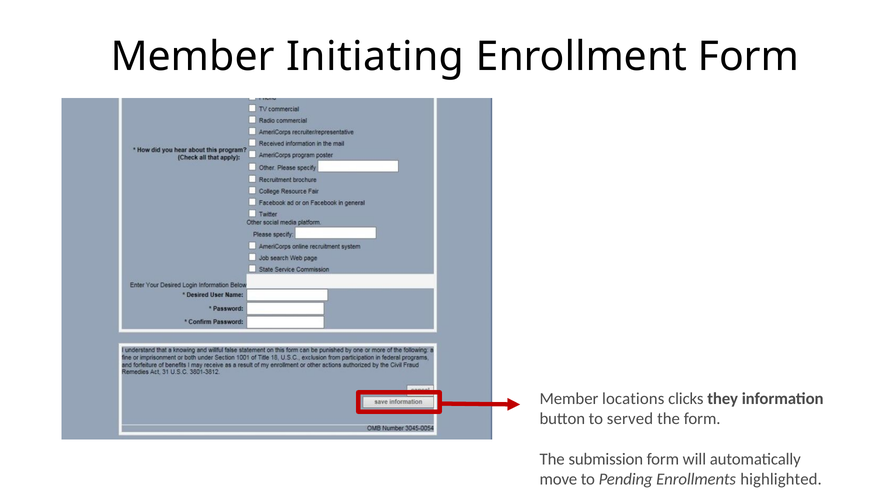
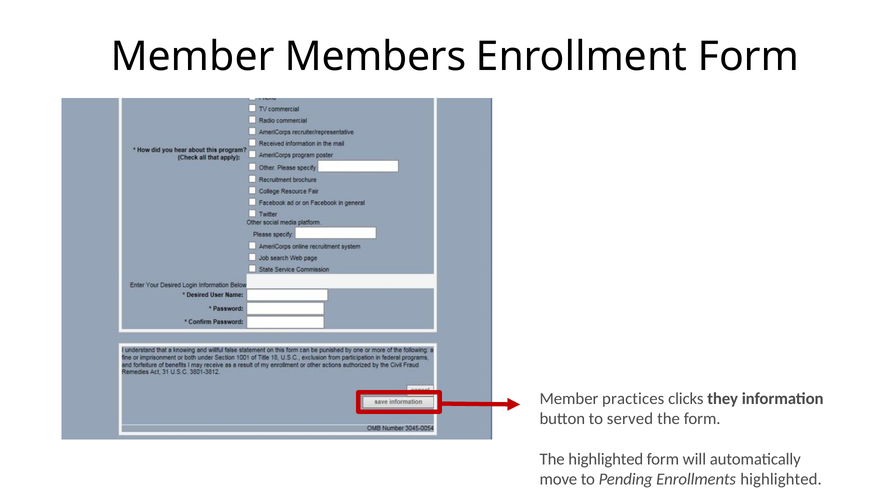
Initiating: Initiating -> Members
locations: locations -> practices
The submission: submission -> highlighted
